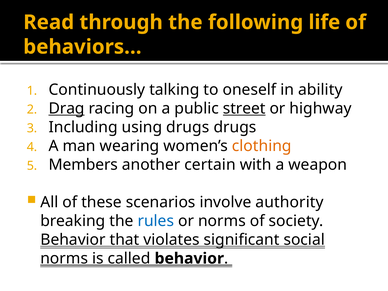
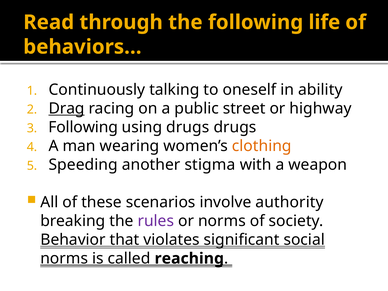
street underline: present -> none
Including at (83, 127): Including -> Following
Members: Members -> Speeding
certain: certain -> stigma
rules colour: blue -> purple
called behavior: behavior -> reaching
